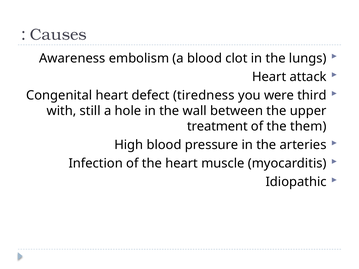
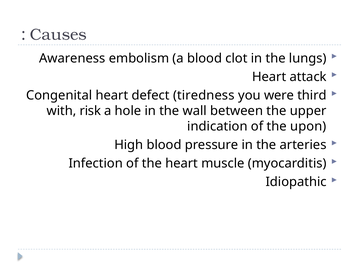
still: still -> risk
treatment: treatment -> indication
them: them -> upon
